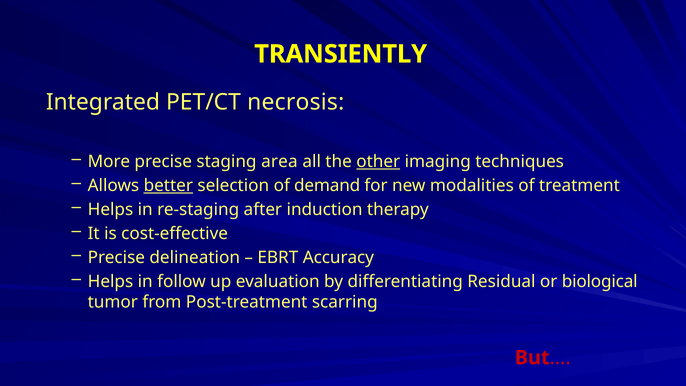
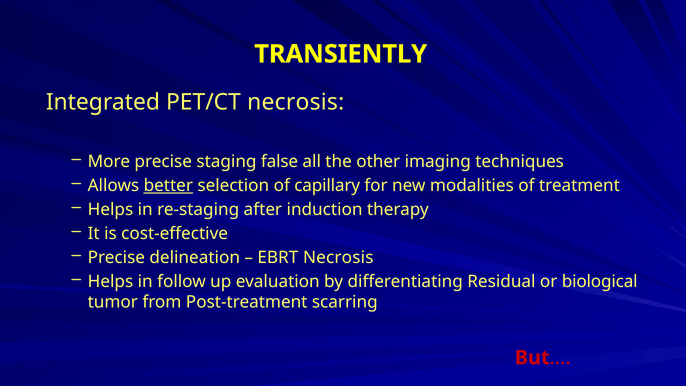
area: area -> false
other underline: present -> none
demand: demand -> capillary
EBRT Accuracy: Accuracy -> Necrosis
